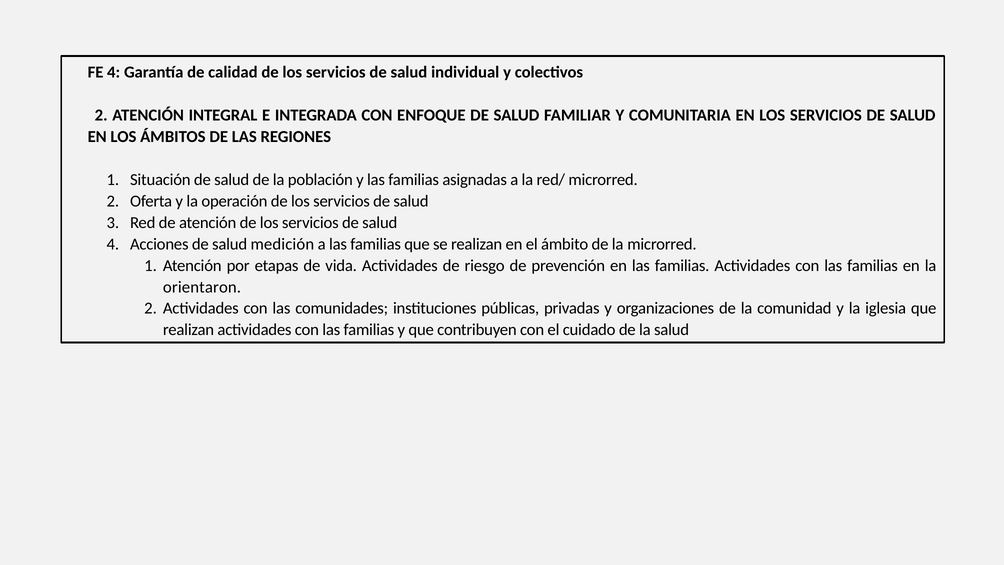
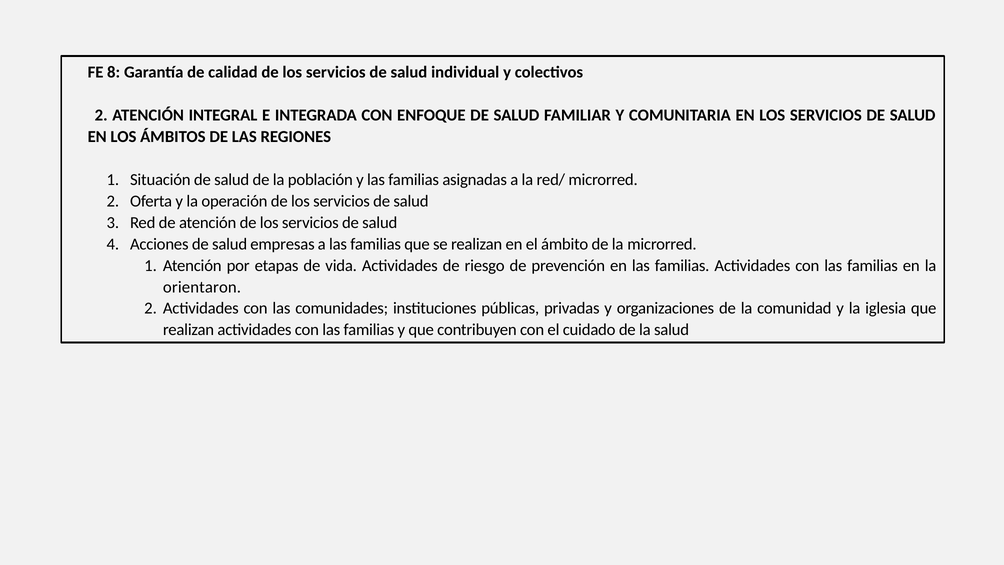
FE 4: 4 -> 8
medición: medición -> empresas
